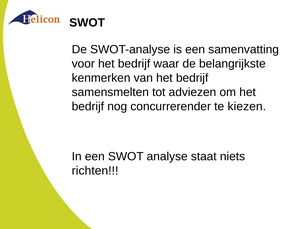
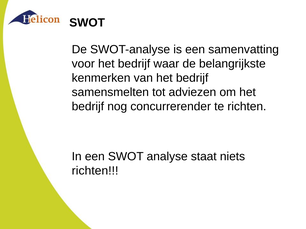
te kiezen: kiezen -> richten
